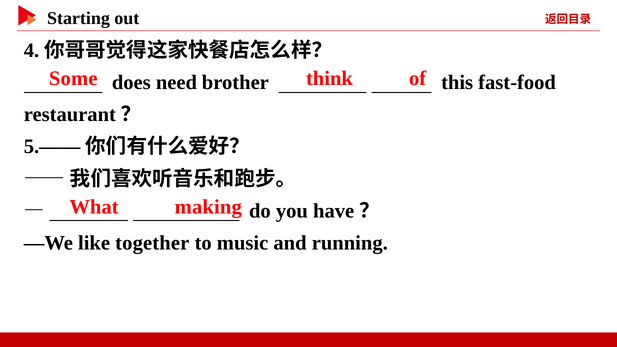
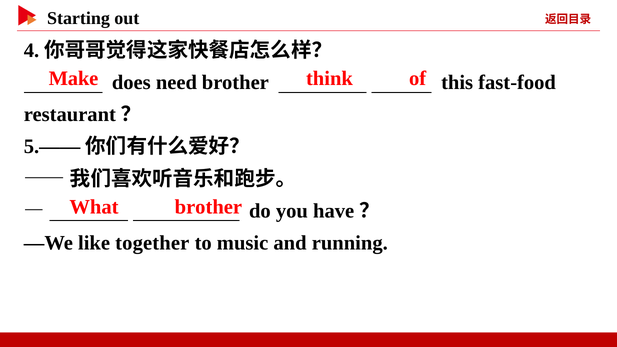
Some: Some -> Make
What making: making -> brother
